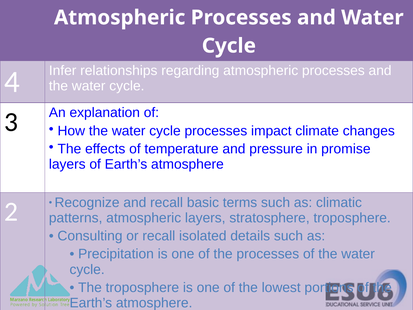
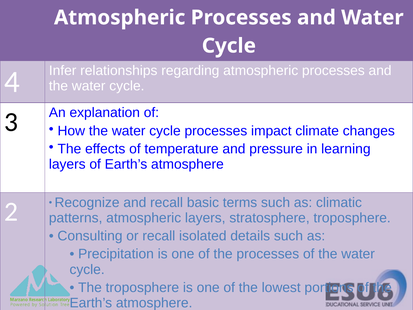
promise: promise -> learning
